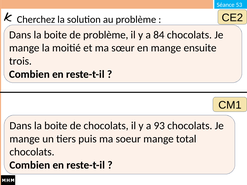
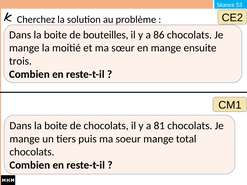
de problème: problème -> bouteilles
84: 84 -> 86
93: 93 -> 81
